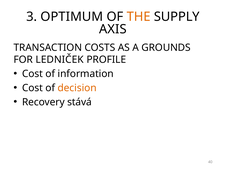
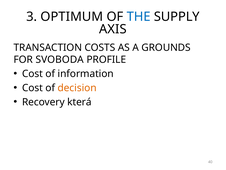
THE colour: orange -> blue
LEDNIČEK: LEDNIČEK -> SVOBODA
stává: stává -> která
